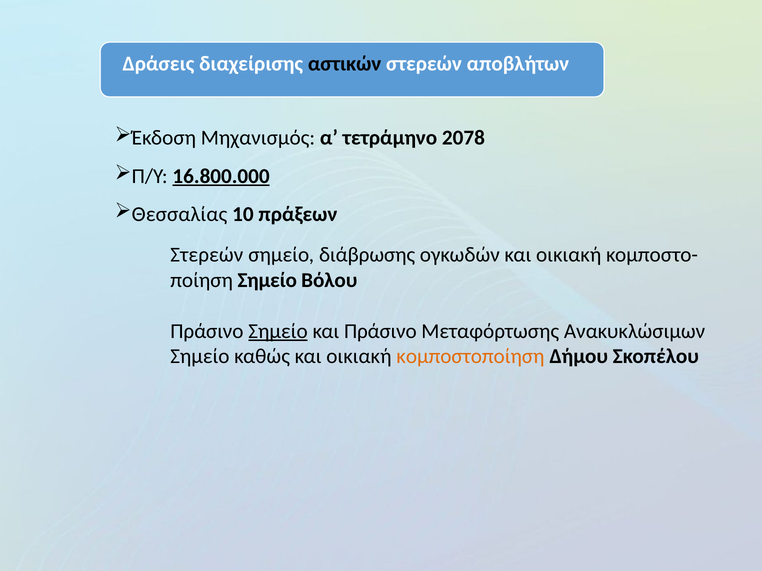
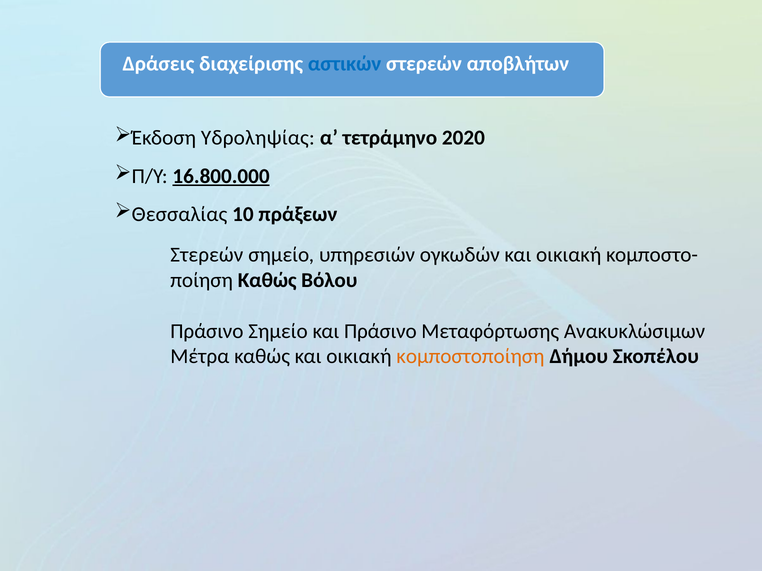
αστικών colour: black -> blue
Μηχανισμός: Μηχανισμός -> Υδροληψίας
2078: 2078 -> 2020
διάβρωσης: διάβρωσης -> υπηρεσιών
Σημείο at (267, 281): Σημείο -> Καθώς
Σημείο at (278, 331) underline: present -> none
Σημείο at (200, 357): Σημείο -> Μέτρα
